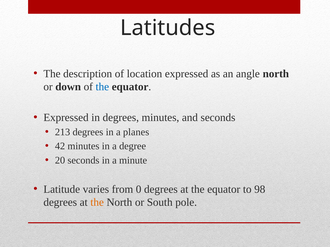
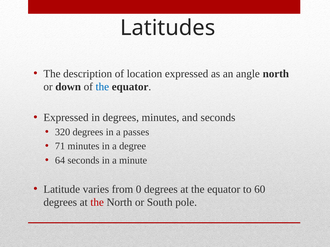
213: 213 -> 320
planes: planes -> passes
42: 42 -> 71
20: 20 -> 64
98: 98 -> 60
the at (97, 203) colour: orange -> red
